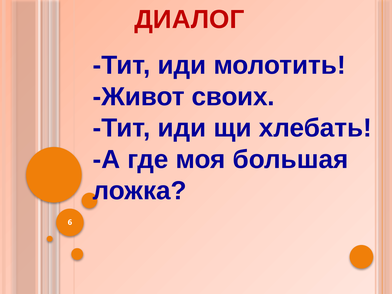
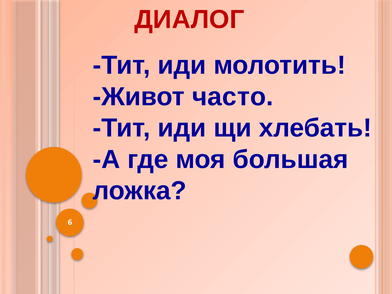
своих: своих -> часто
